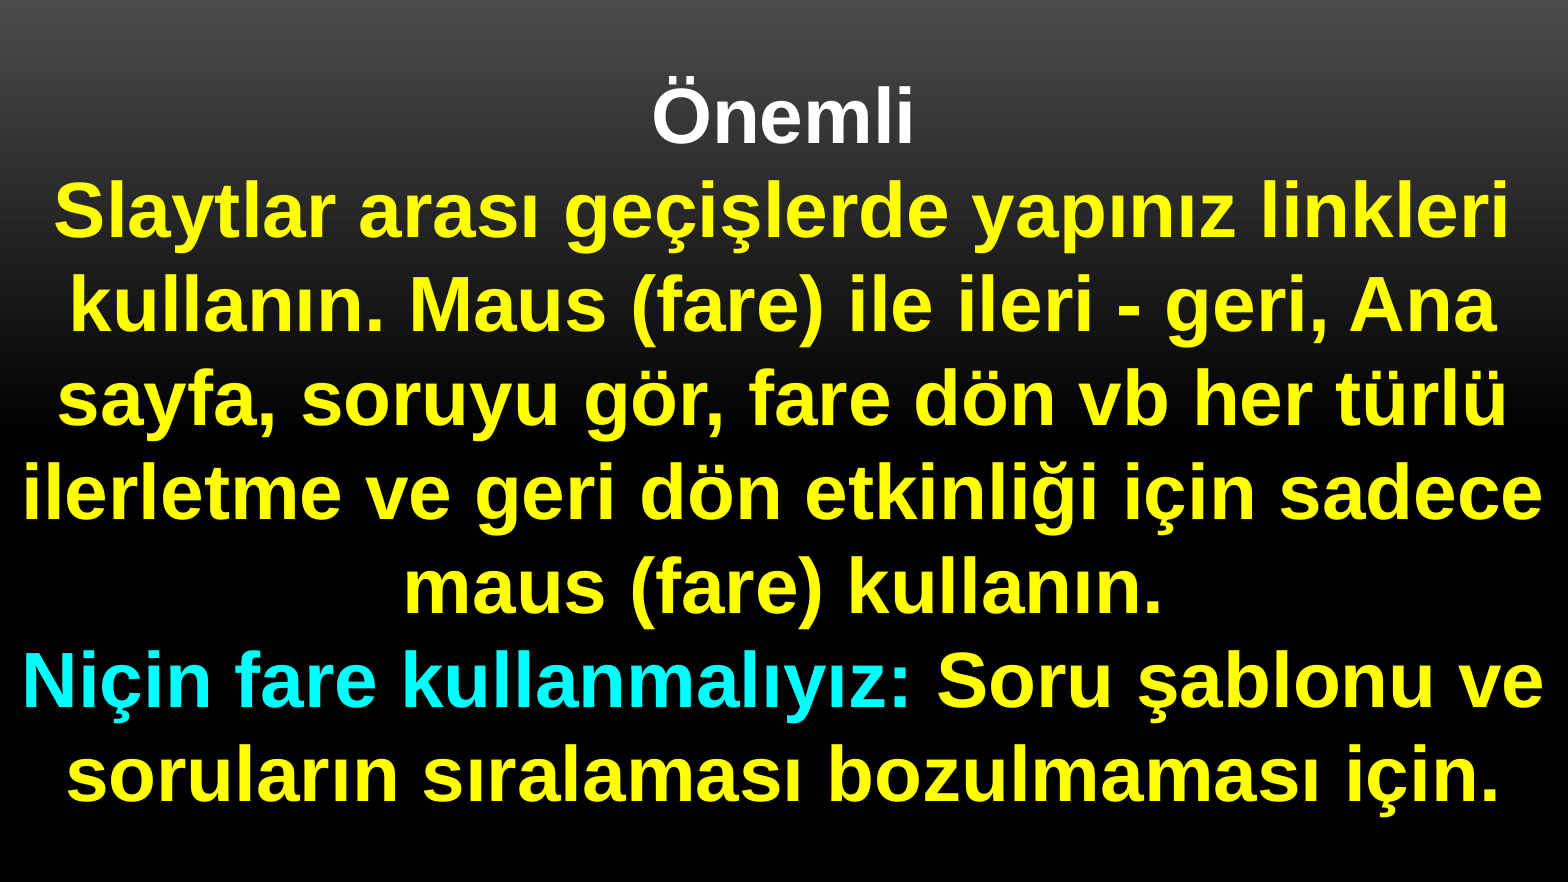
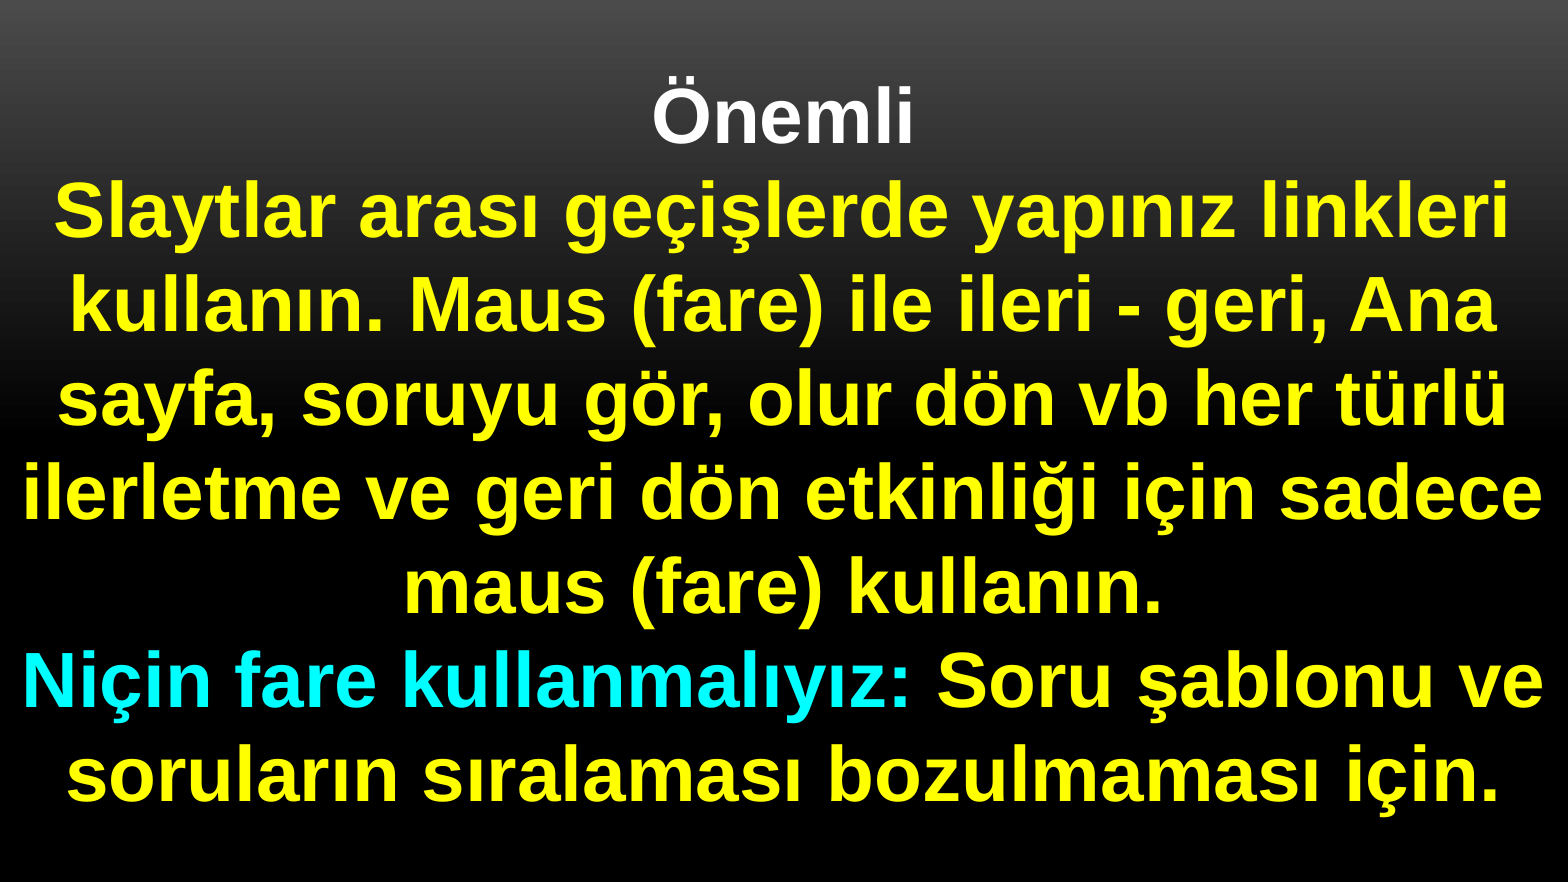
gör fare: fare -> olur
